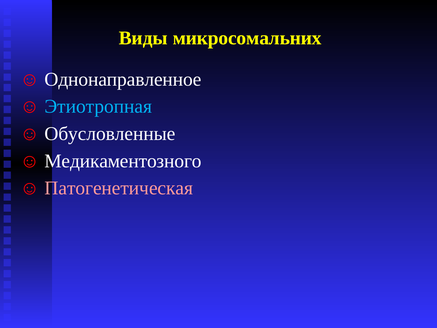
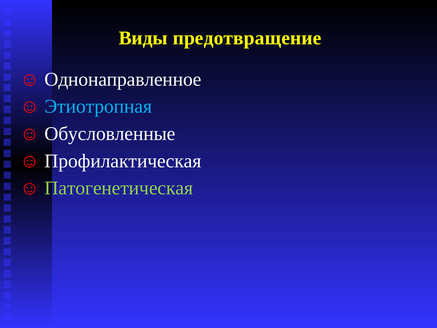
микросомальних: микросомальних -> предотвращение
Медикаментозного: Медикаментозного -> Профилактическая
Патогенетическая colour: pink -> light green
